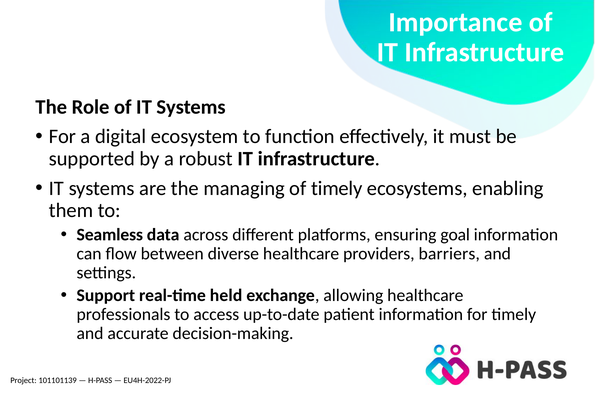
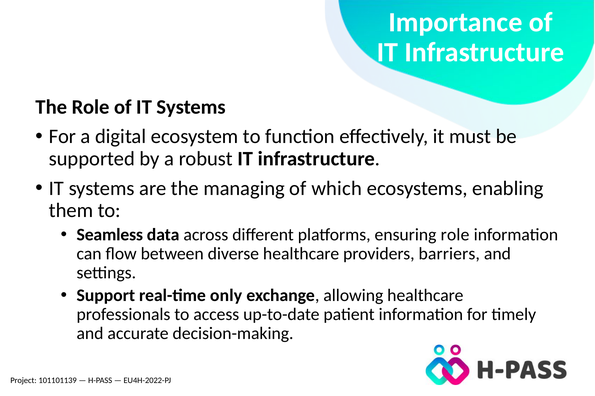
of timely: timely -> which
ensuring goal: goal -> role
held: held -> only
